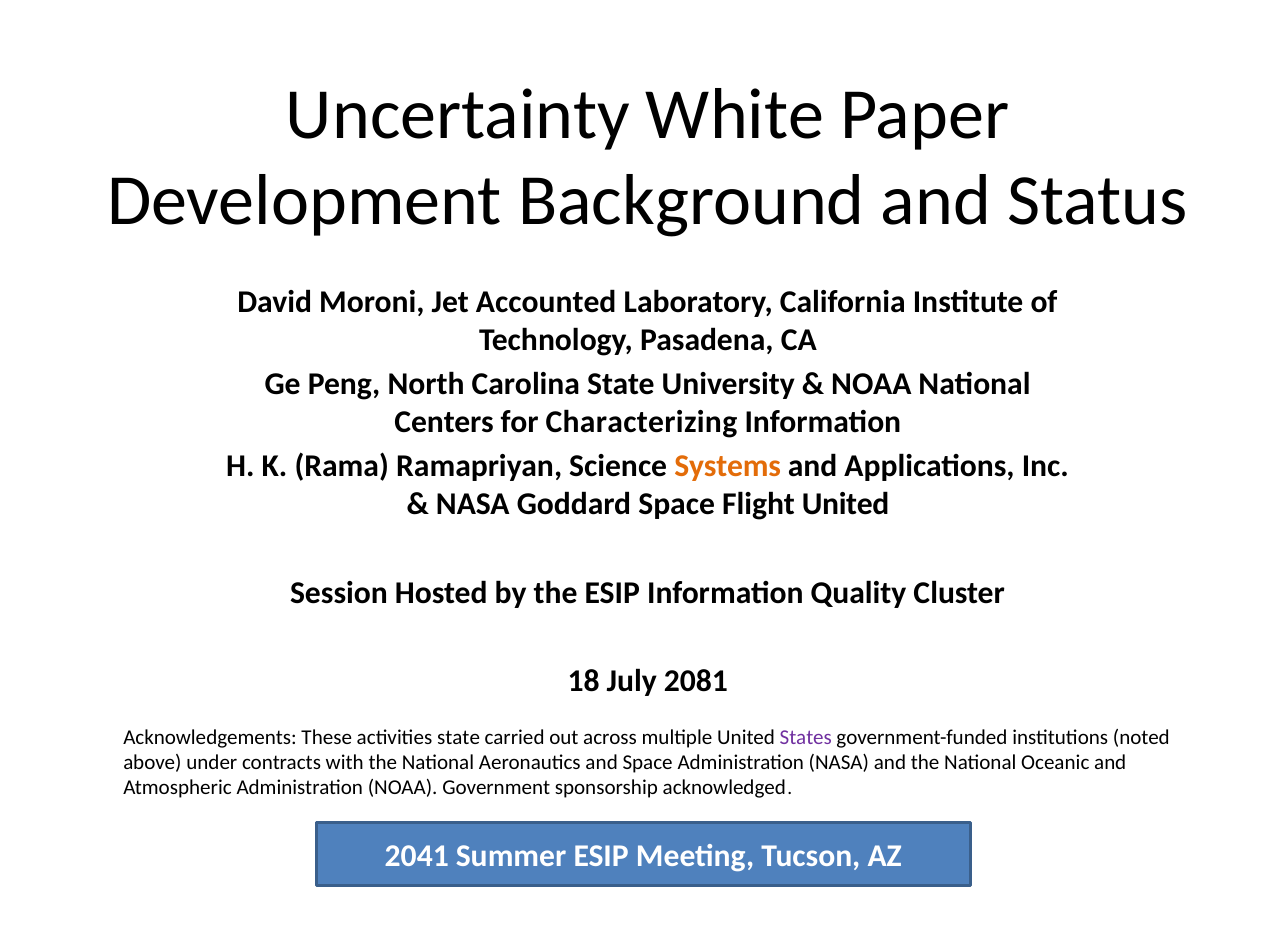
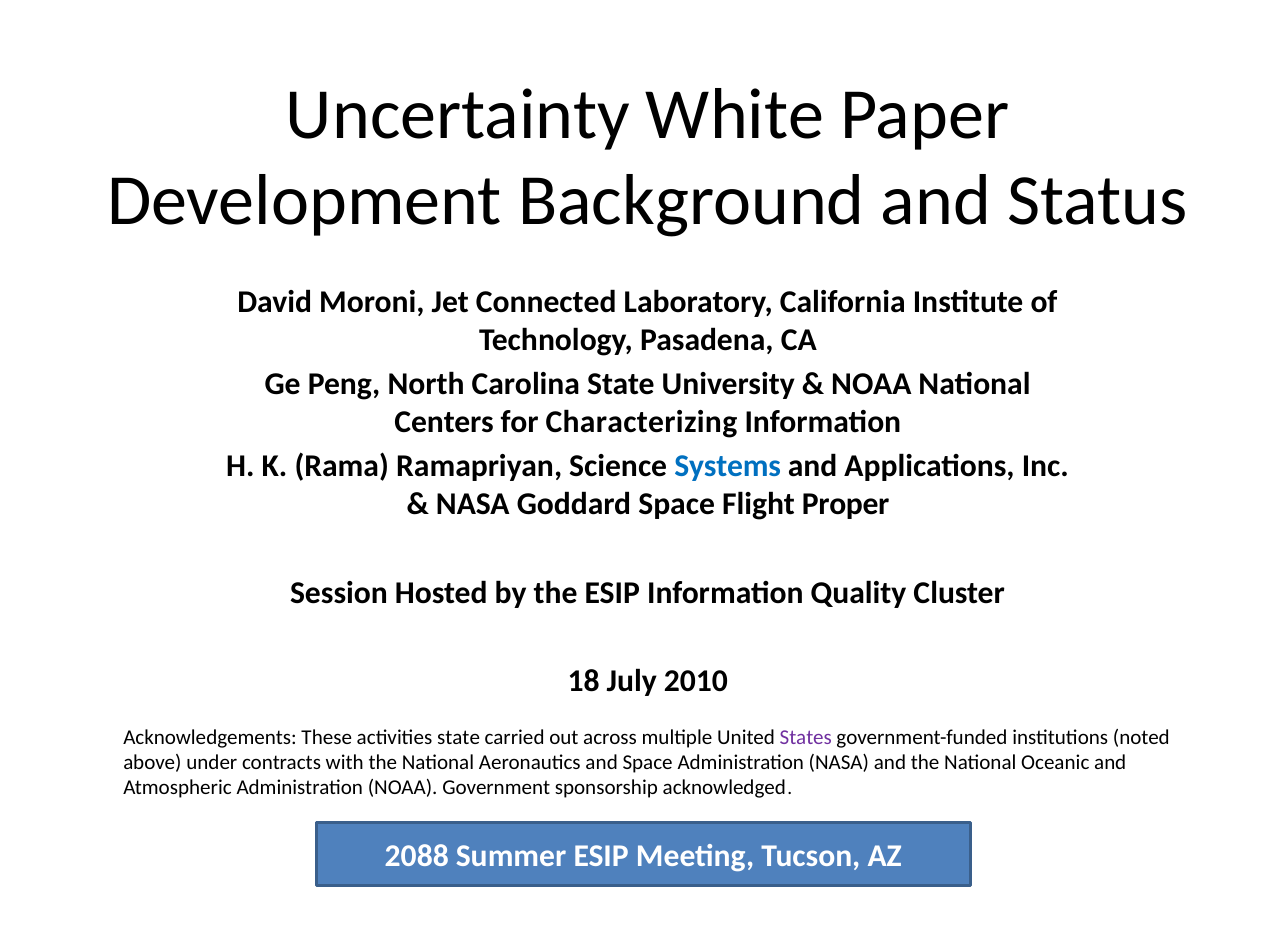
Accounted: Accounted -> Connected
Systems colour: orange -> blue
Flight United: United -> Proper
2081: 2081 -> 2010
2041: 2041 -> 2088
